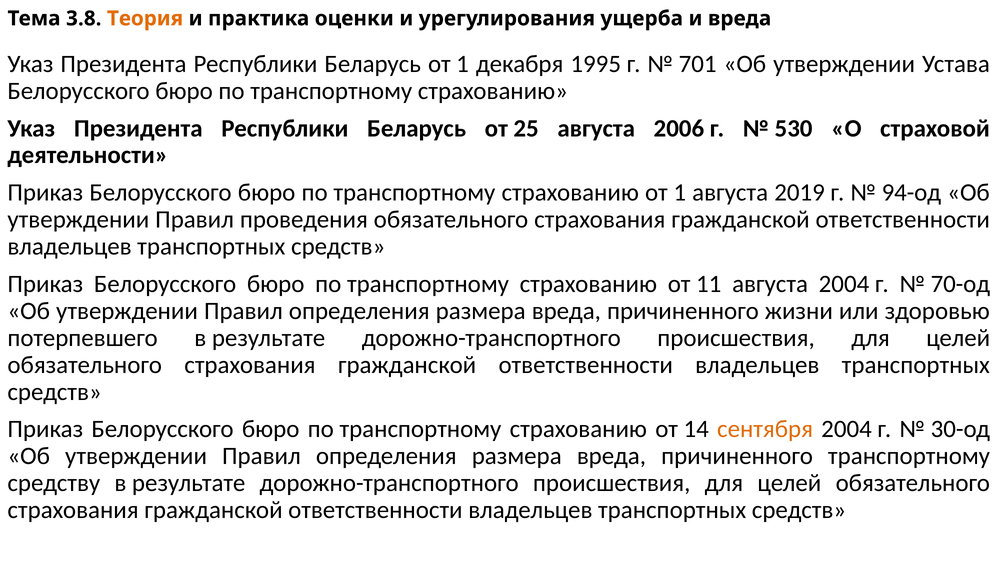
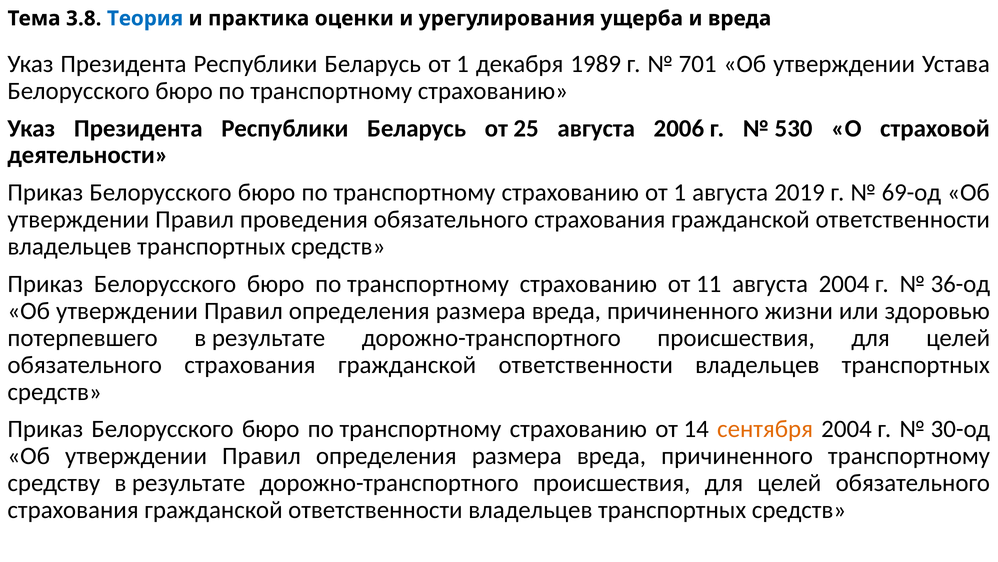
Теория colour: orange -> blue
1995: 1995 -> 1989
94-од: 94-од -> 69-од
70-од: 70-од -> 36-од
